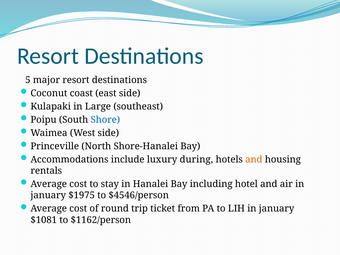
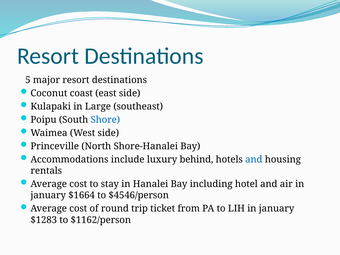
during: during -> behind
and at (254, 159) colour: orange -> blue
$1975: $1975 -> $1664
$1081: $1081 -> $1283
